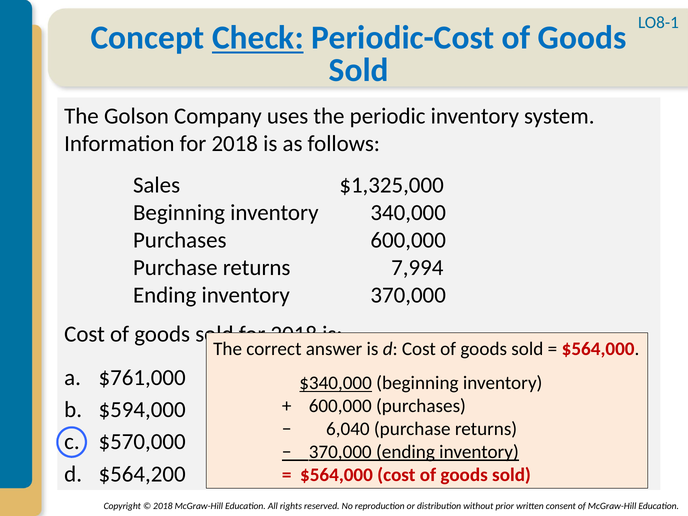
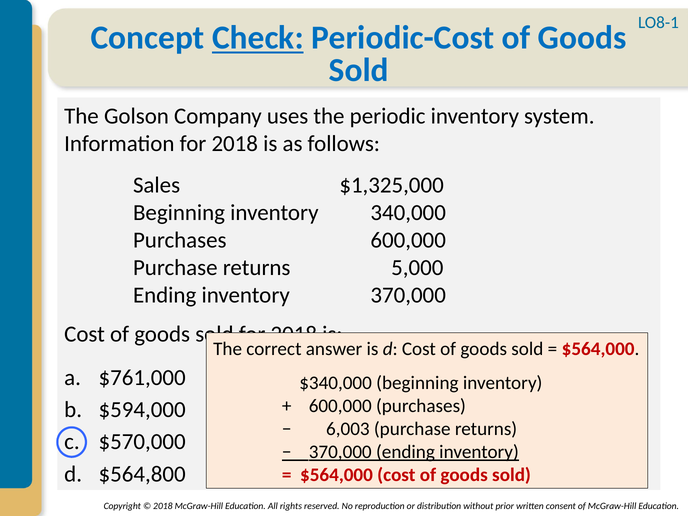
7,994: 7,994 -> 5,000
$340,000 underline: present -> none
6,040: 6,040 -> 6,003
$564,200: $564,200 -> $564,800
